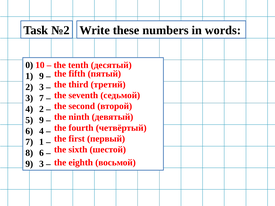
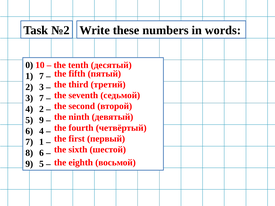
1 9: 9 -> 7
9 3: 3 -> 5
